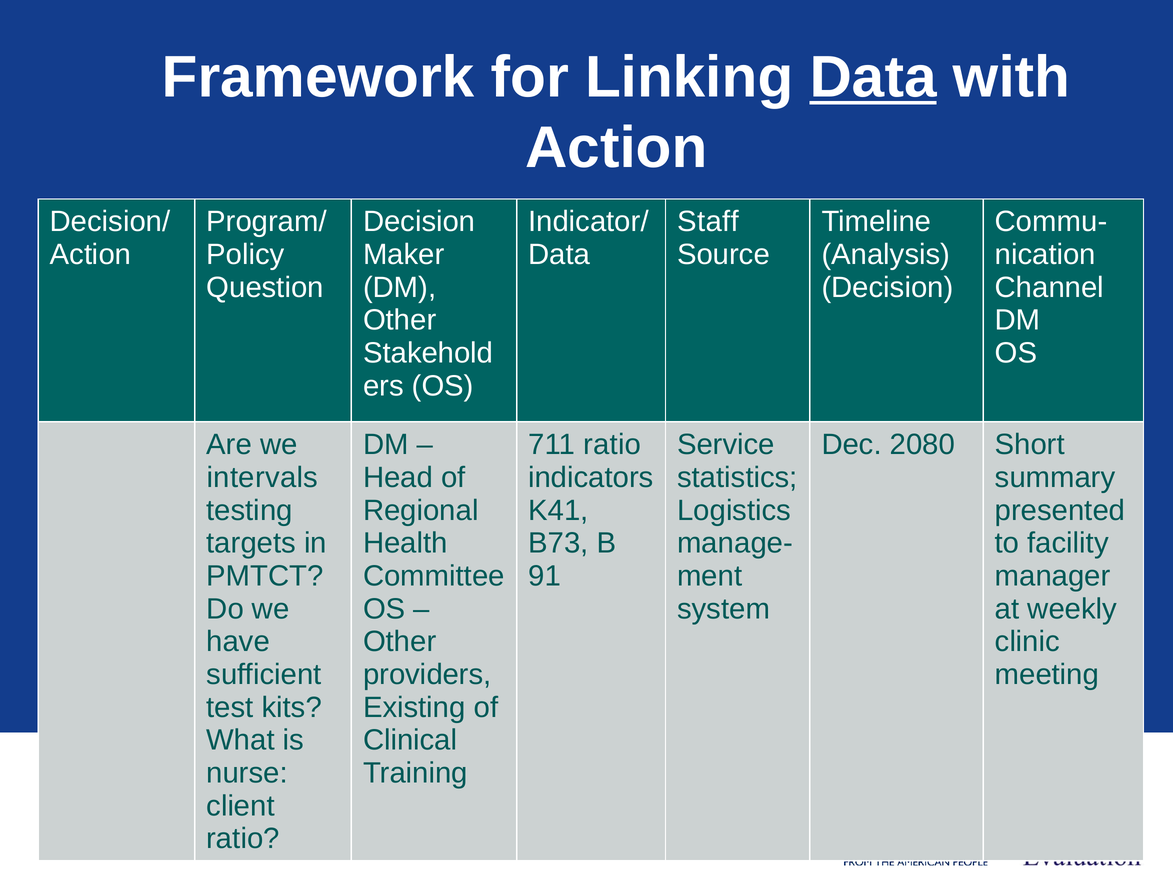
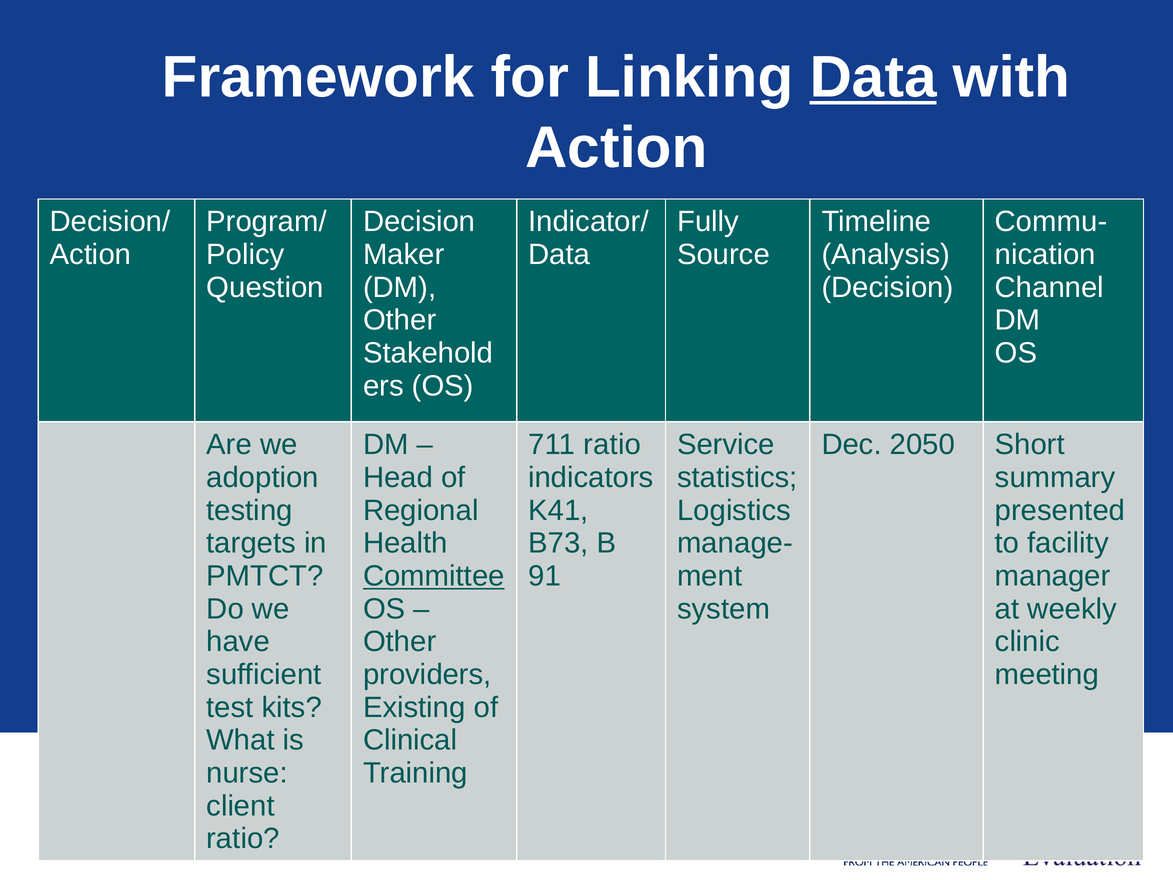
Staff: Staff -> Fully
2080: 2080 -> 2050
intervals: intervals -> adoption
Committee underline: none -> present
